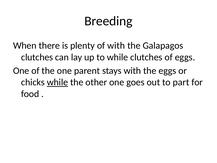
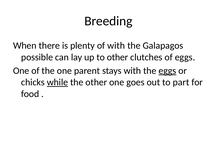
clutches at (37, 57): clutches -> possible
to while: while -> other
eggs at (167, 71) underline: none -> present
